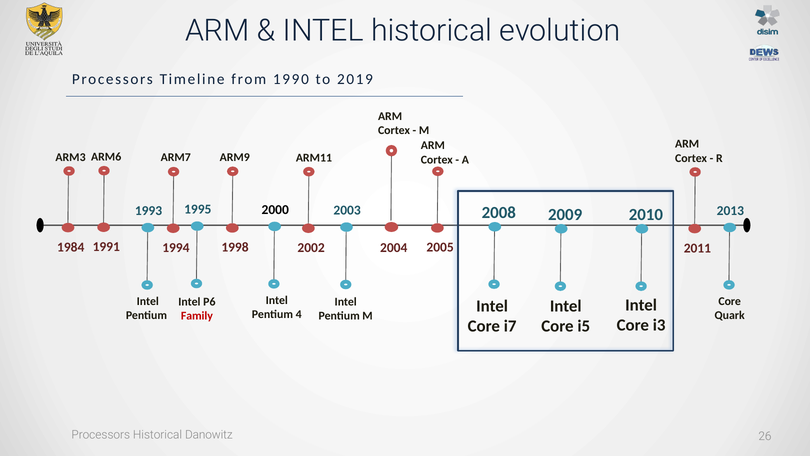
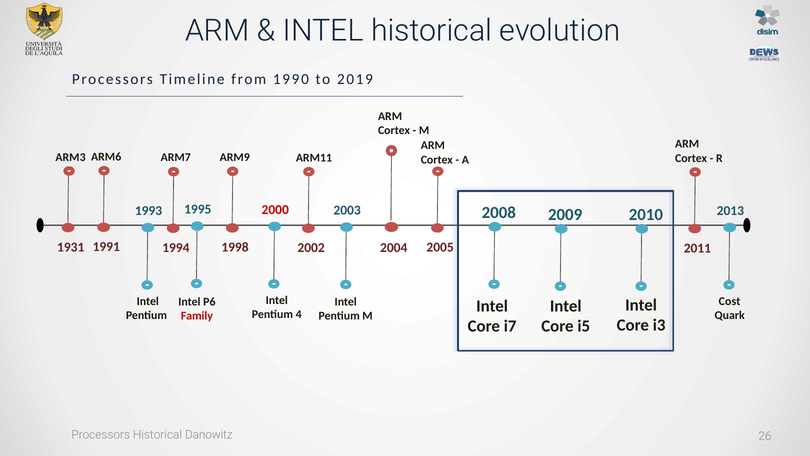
2000 colour: black -> red
1984: 1984 -> 1931
Core at (730, 301): Core -> Cost
